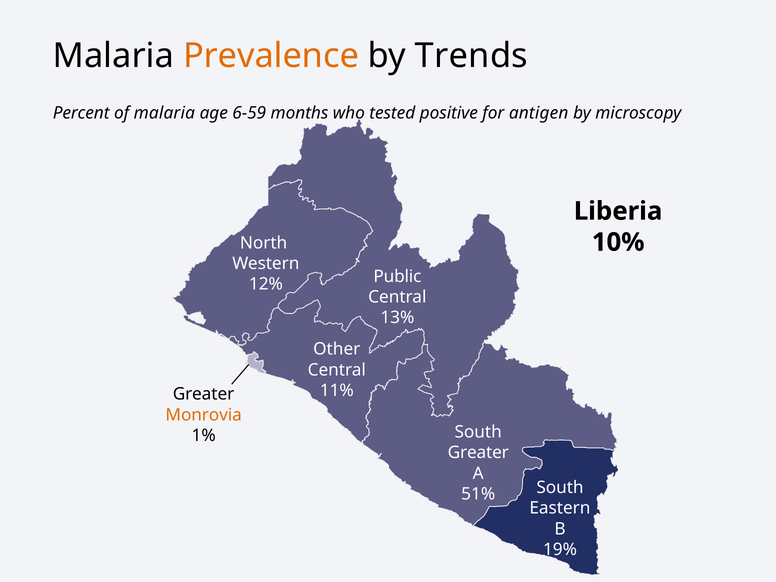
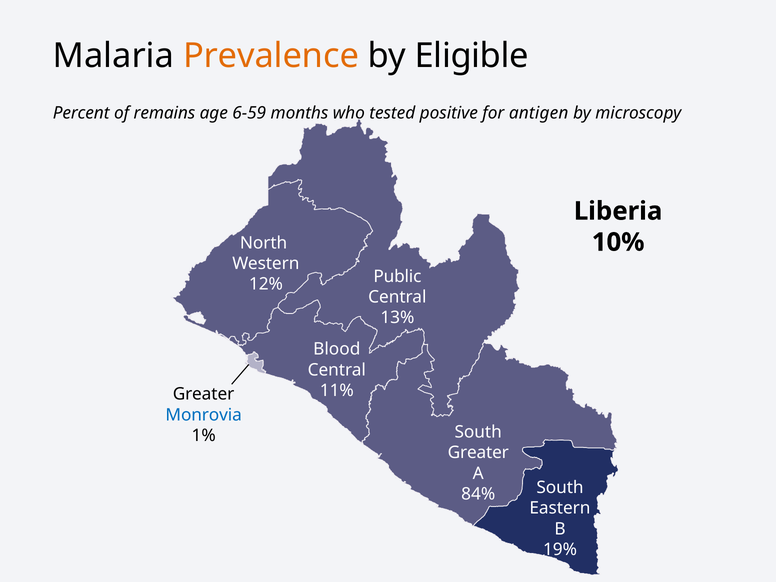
Trends: Trends -> Eligible
of malaria: malaria -> remains
Other: Other -> Blood
Monrovia colour: orange -> blue
51%: 51% -> 84%
